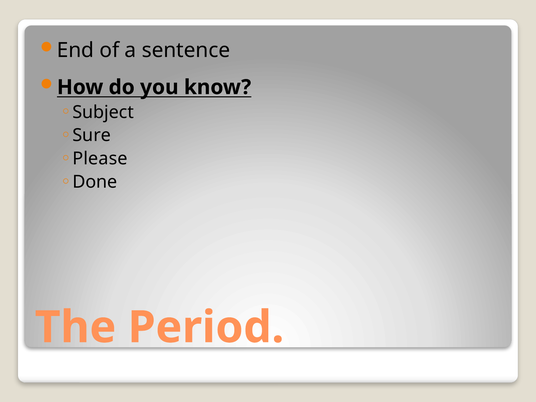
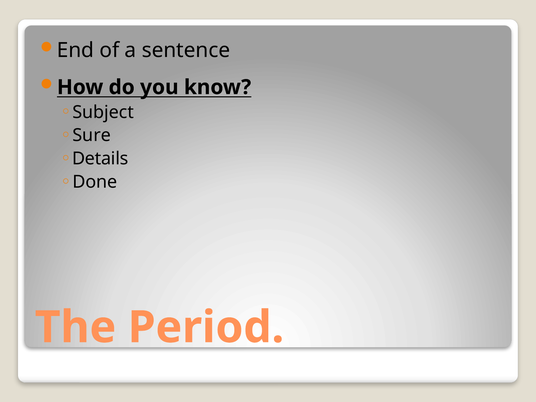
Please: Please -> Details
